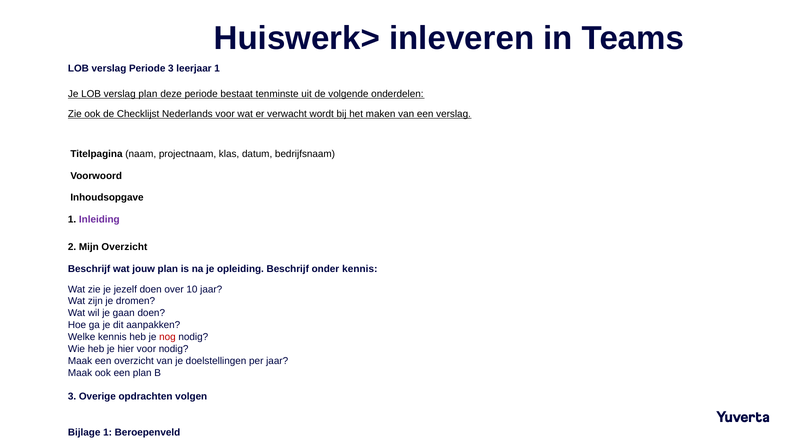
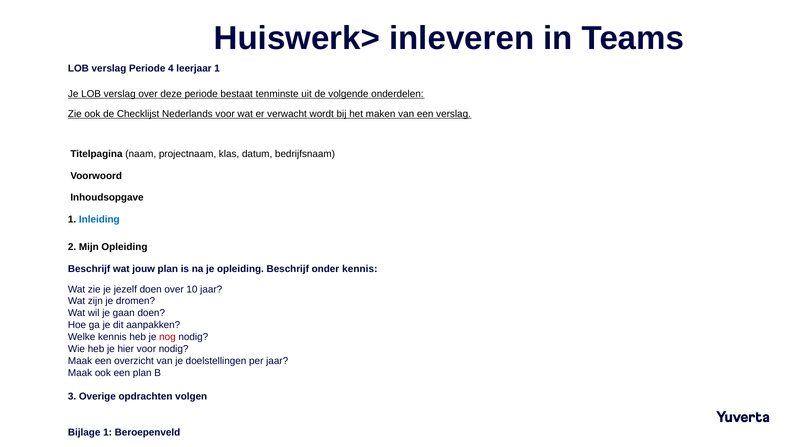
Periode 3: 3 -> 4
verslag plan: plan -> over
Inleiding colour: purple -> blue
Mijn Overzicht: Overzicht -> Opleiding
